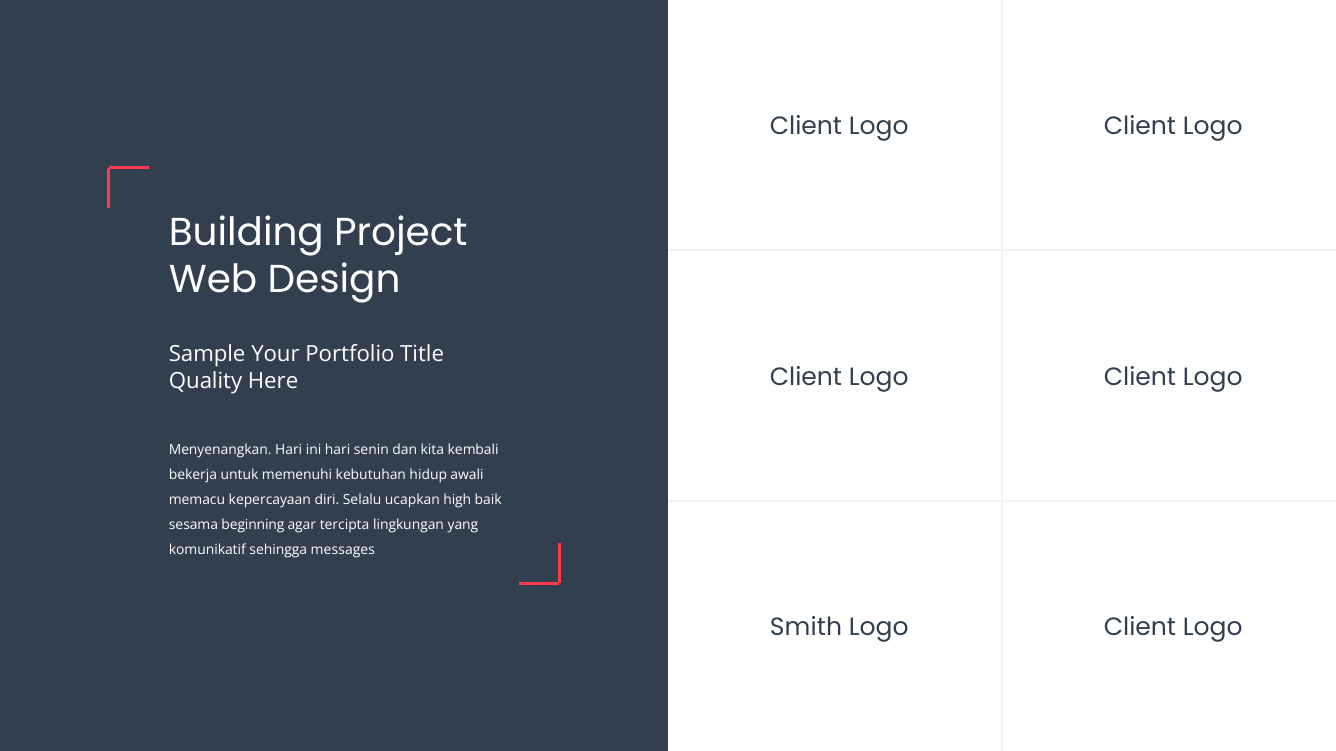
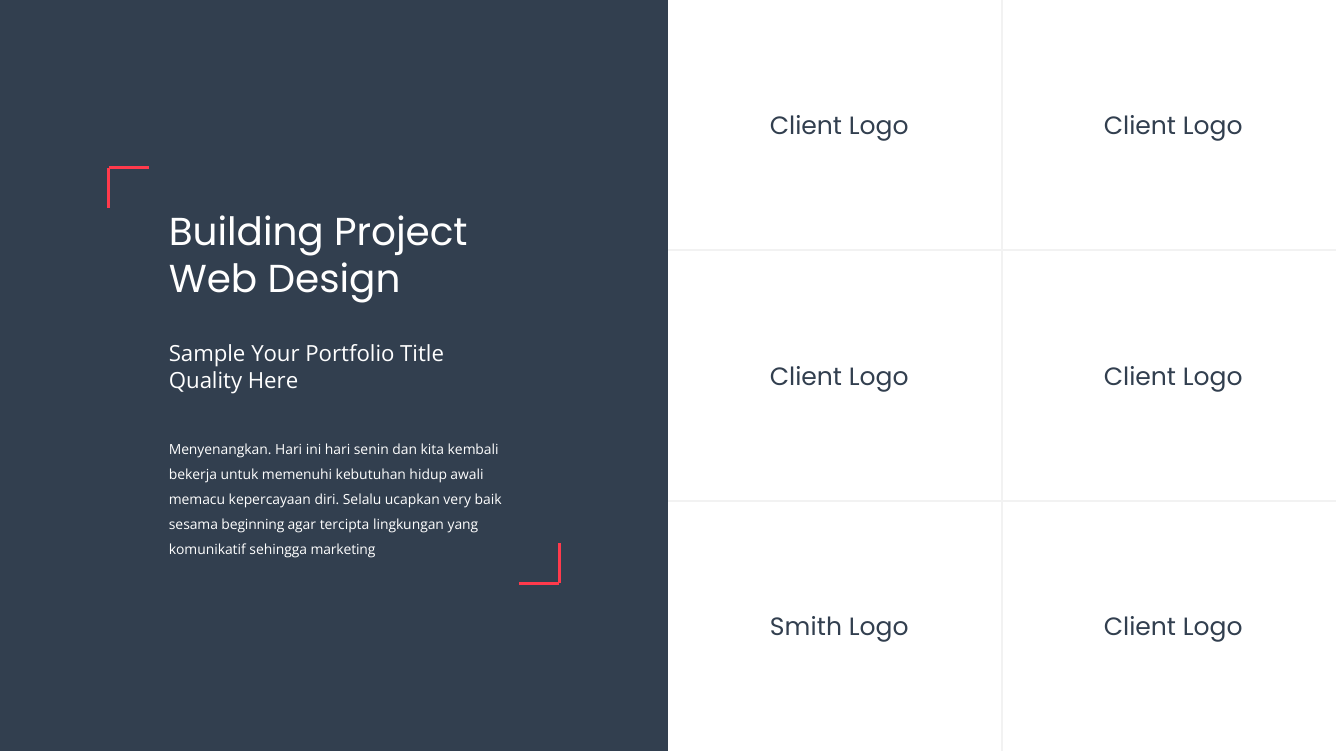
high: high -> very
messages: messages -> marketing
